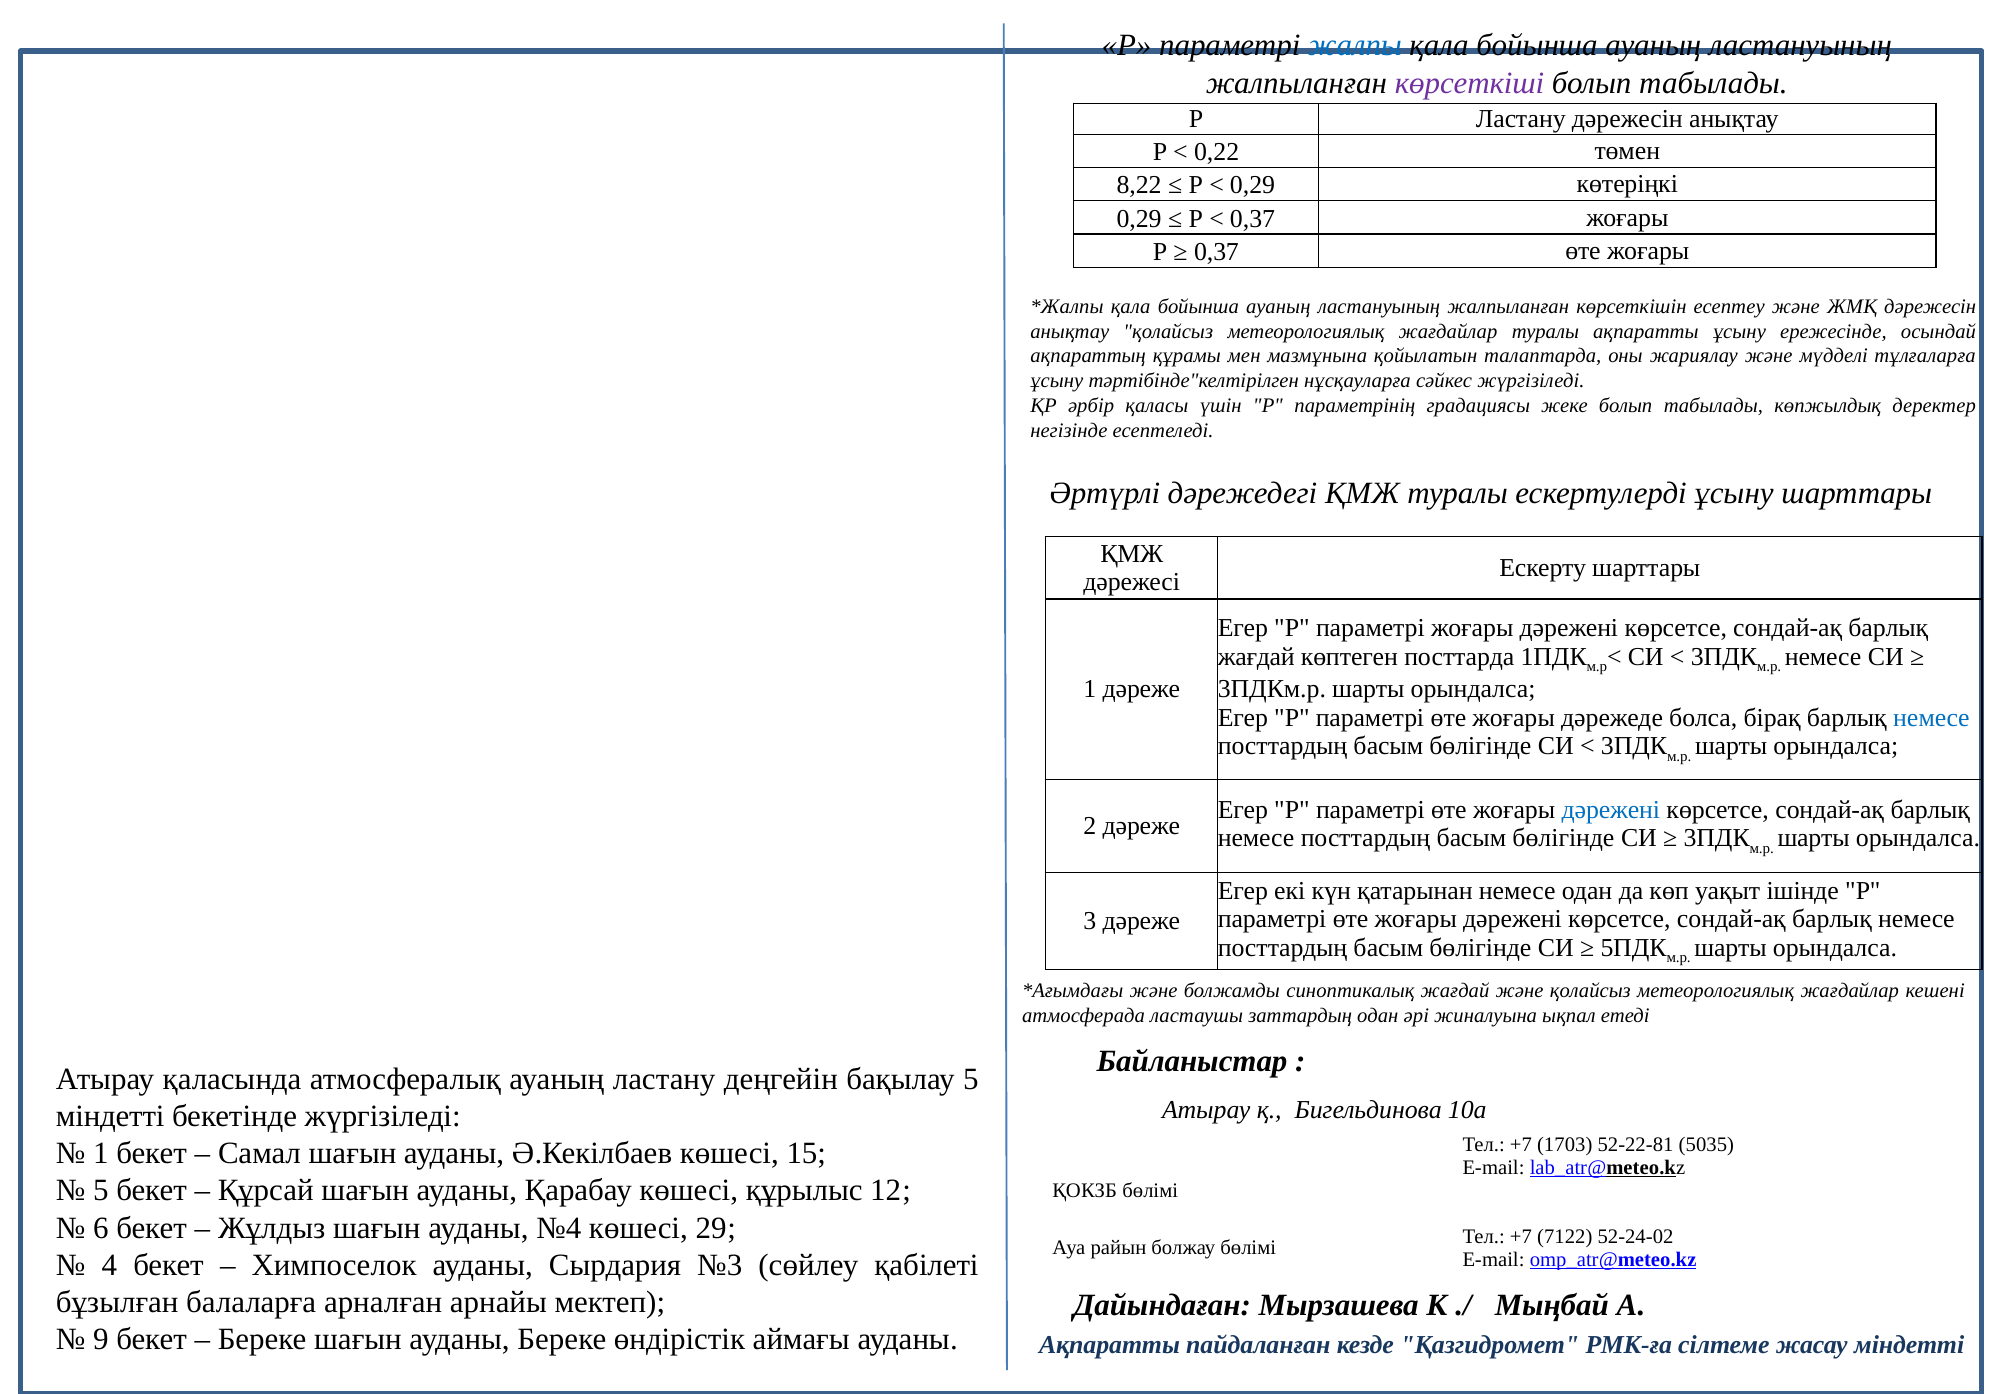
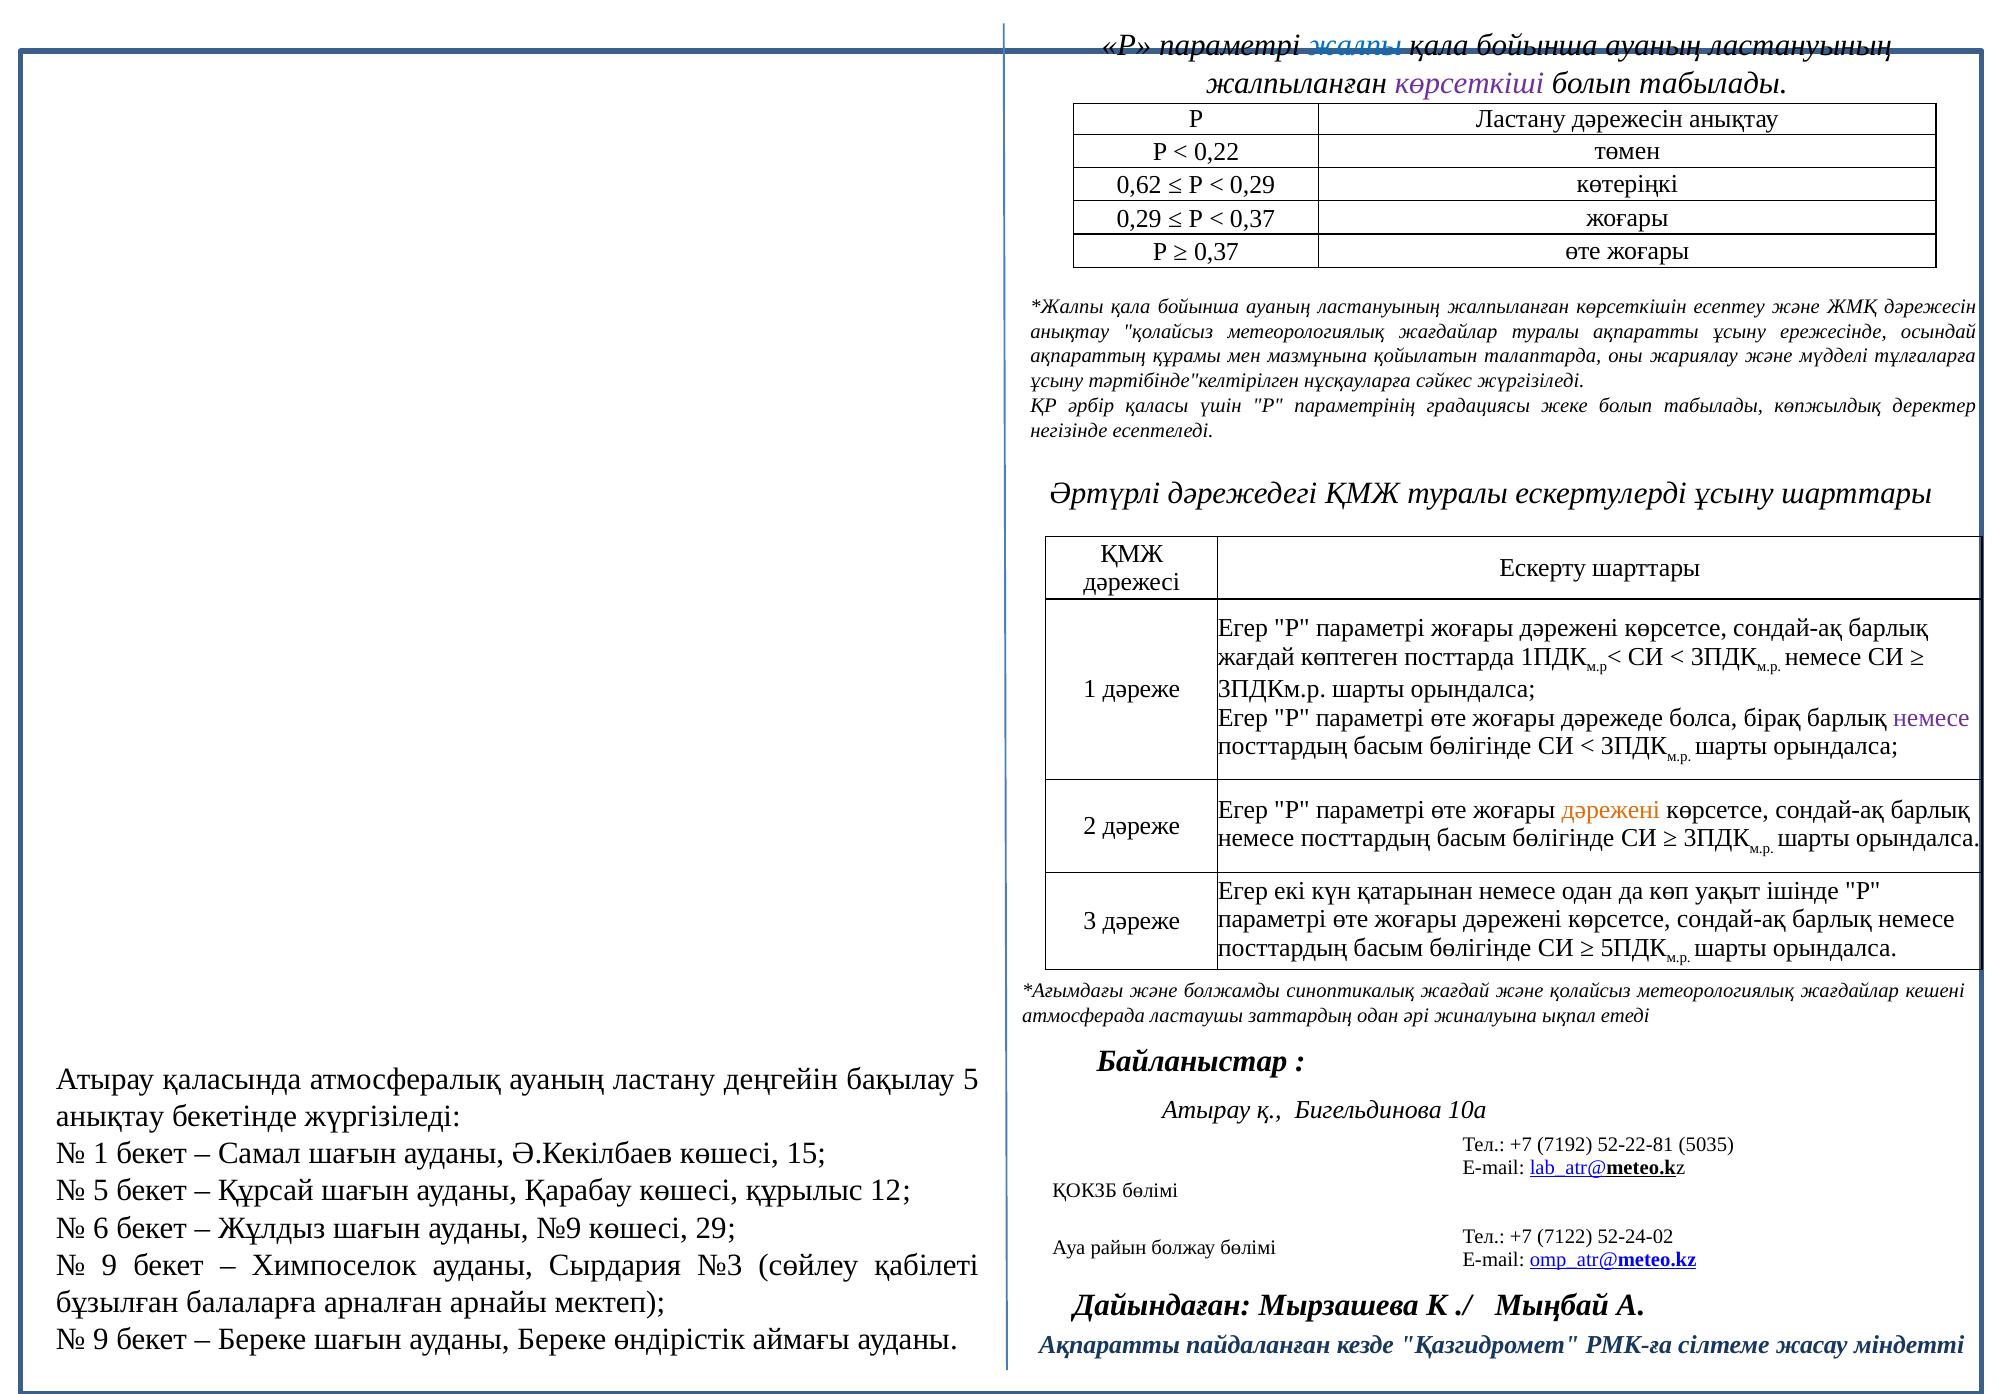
8,22: 8,22 -> 0,62
немесе at (1931, 718) colour: blue -> purple
дәрежені at (1611, 810) colour: blue -> orange
міндетті at (110, 1117): міндетті -> анықтау
1703: 1703 -> 7192
№4: №4 -> №9
4 at (109, 1265): 4 -> 9
